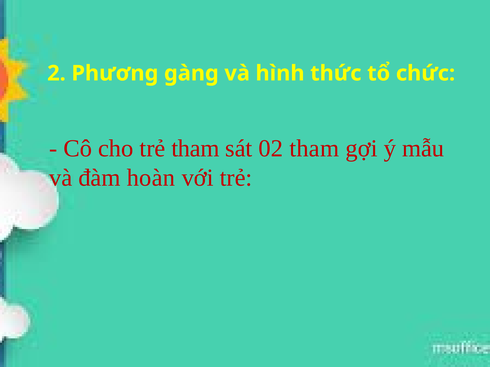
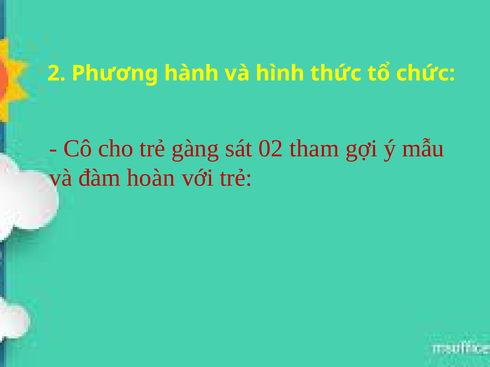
gàng: gàng -> hành
trẻ tham: tham -> gàng
